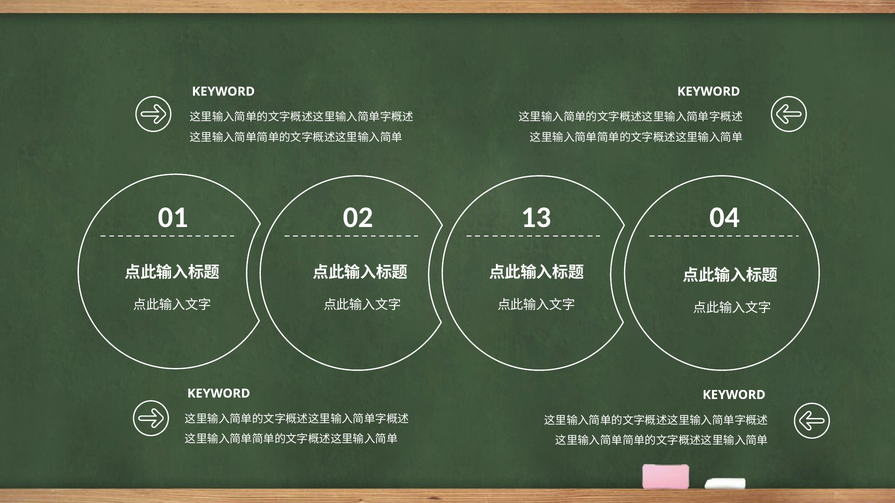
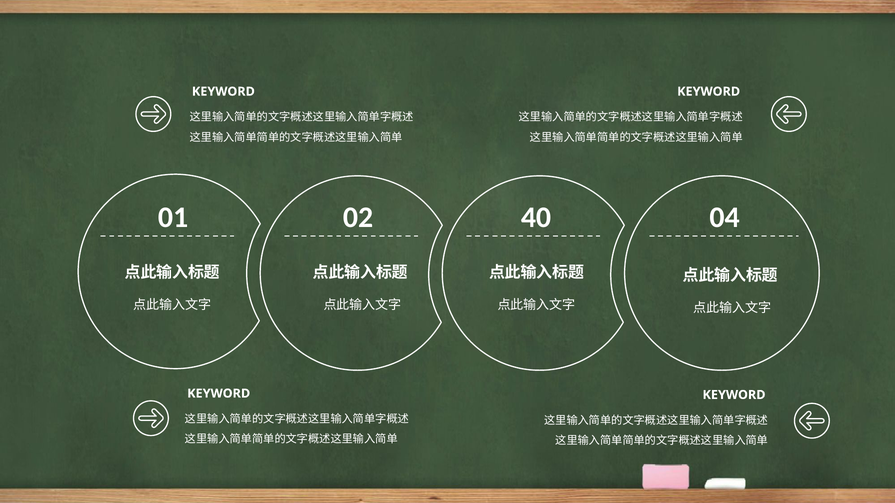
13: 13 -> 40
